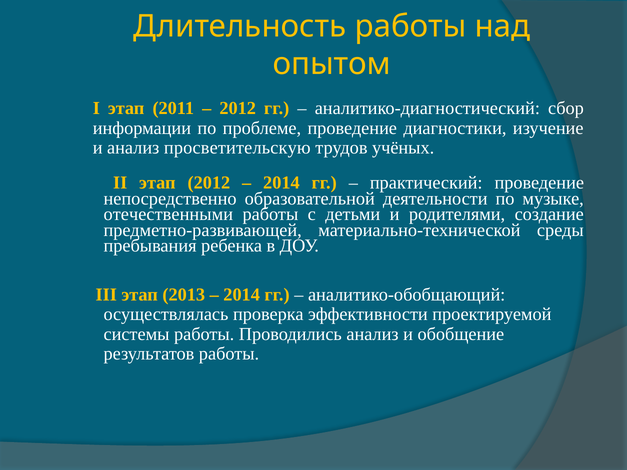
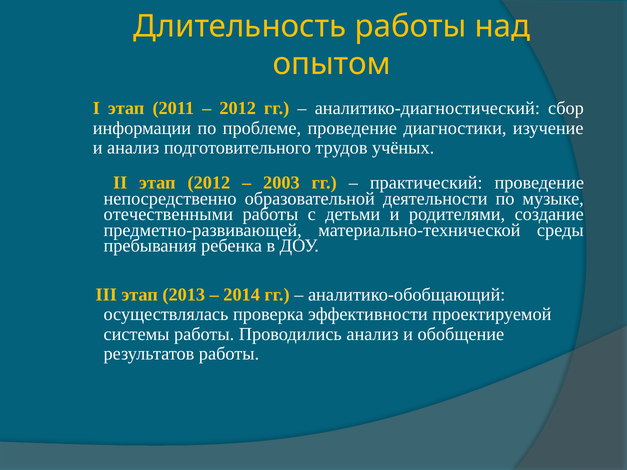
просветительскую: просветительскую -> подготовительного
2014 at (281, 183): 2014 -> 2003
